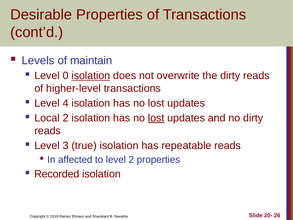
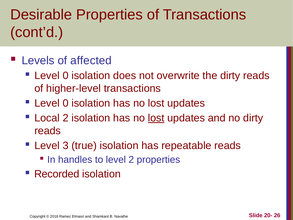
maintain: maintain -> affected
isolation at (91, 76) underline: present -> none
4 at (66, 103): 4 -> 0
affected: affected -> handles
